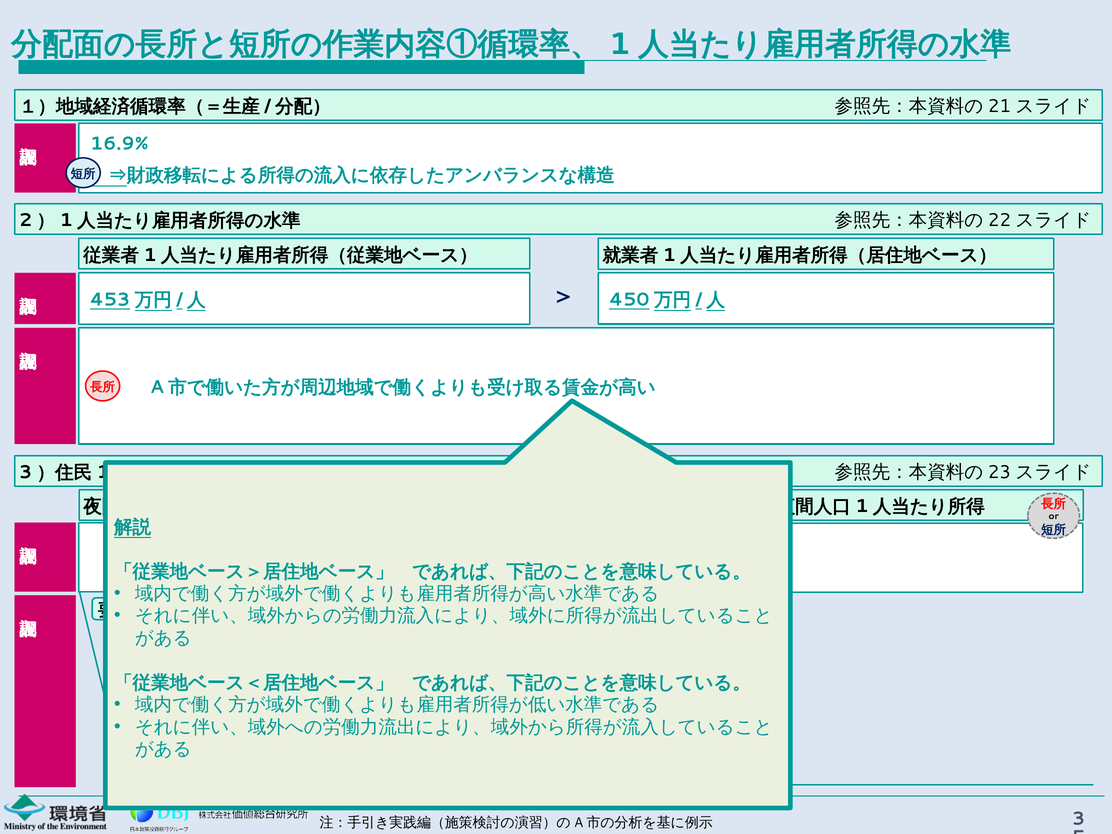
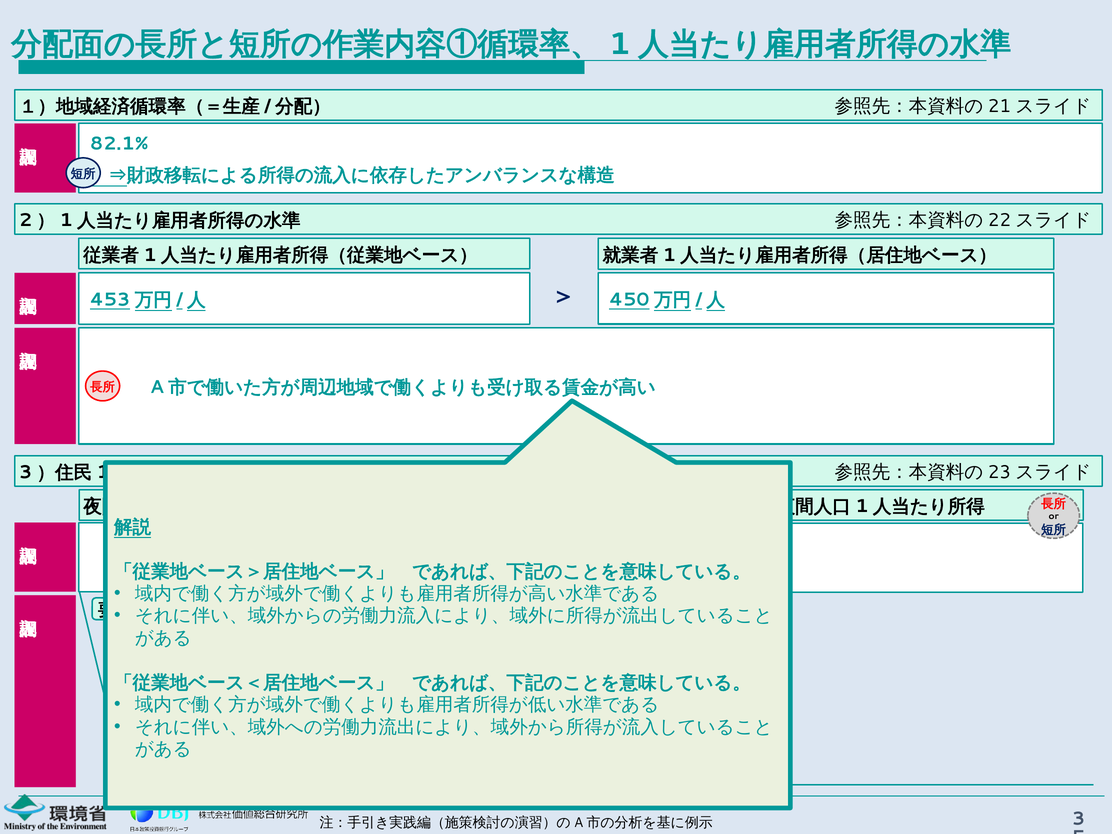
16.9%: 16.9% -> 82.1%
